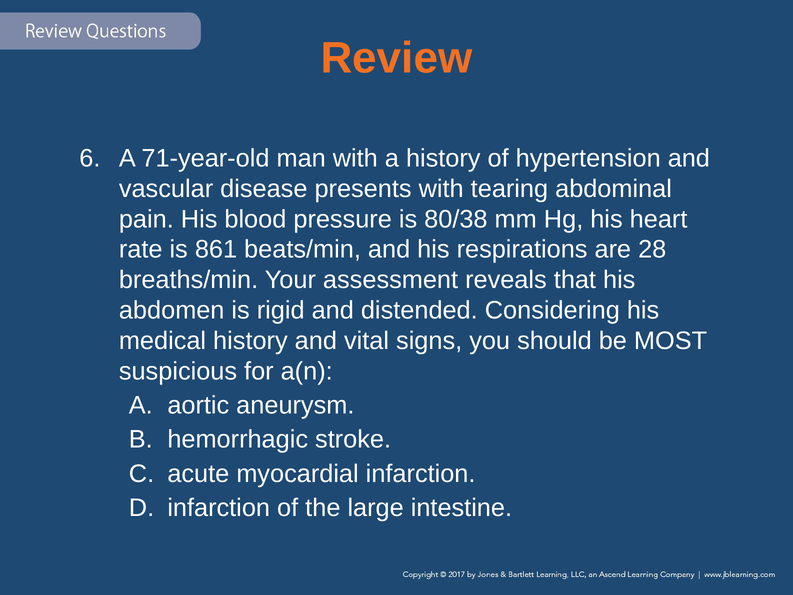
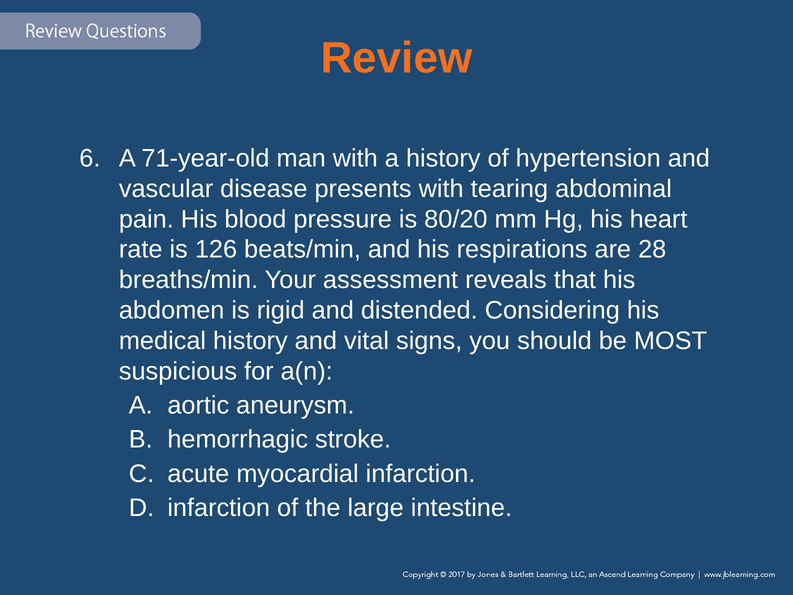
80/38: 80/38 -> 80/20
861: 861 -> 126
